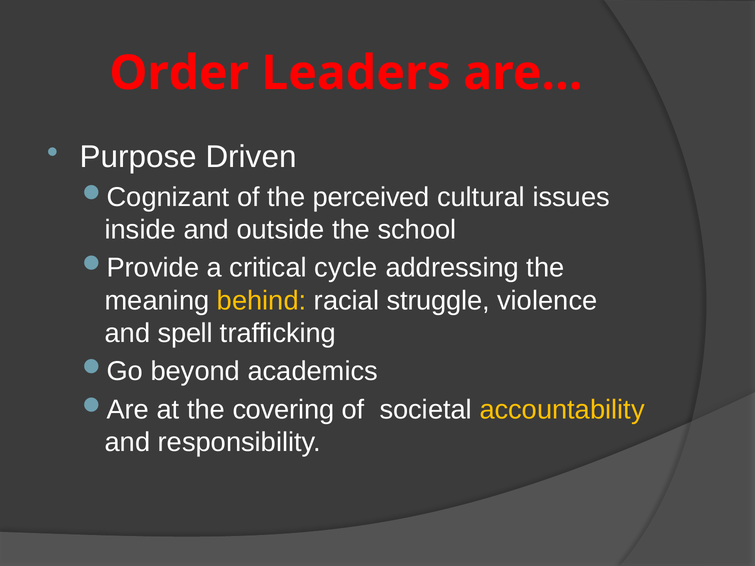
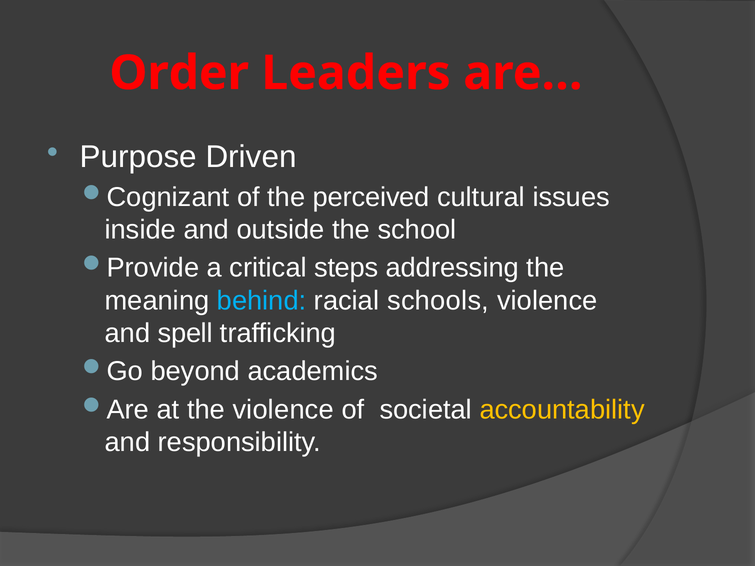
cycle: cycle -> steps
behind colour: yellow -> light blue
struggle: struggle -> schools
the covering: covering -> violence
